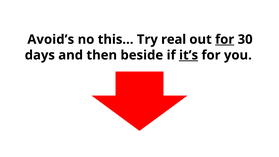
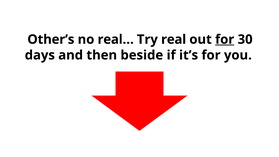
Avoid’s: Avoid’s -> Other’s
this…: this… -> real…
it’s underline: present -> none
